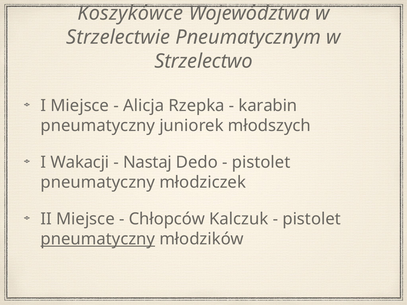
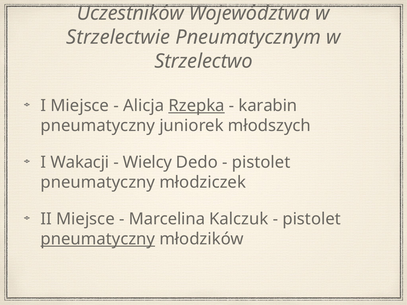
Koszykówce: Koszykówce -> Uczestników
Rzepka underline: none -> present
Nastaj: Nastaj -> Wielcy
Chłopców: Chłopców -> Marcelina
